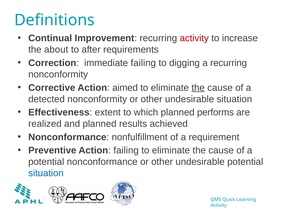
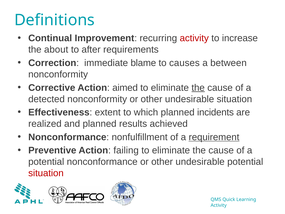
immediate failing: failing -> blame
digging: digging -> causes
a recurring: recurring -> between
performs: performs -> incidents
requirement underline: none -> present
situation at (46, 173) colour: blue -> red
